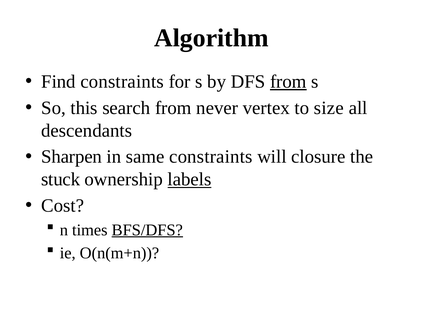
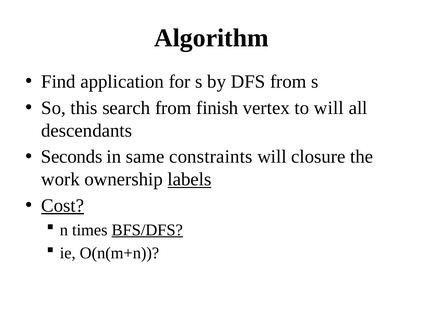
Find constraints: constraints -> application
from at (288, 82) underline: present -> none
never: never -> finish
to size: size -> will
Sharpen: Sharpen -> Seconds
stuck: stuck -> work
Cost underline: none -> present
